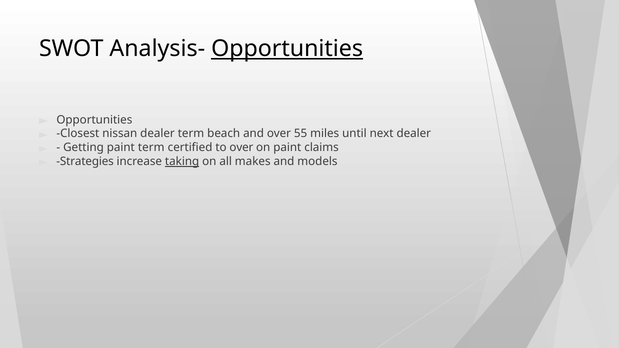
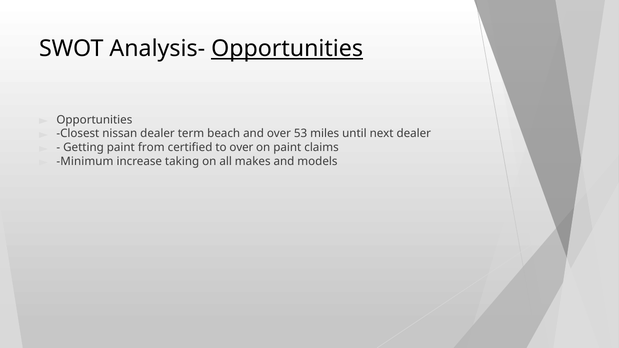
55: 55 -> 53
paint term: term -> from
Strategies: Strategies -> Minimum
taking underline: present -> none
